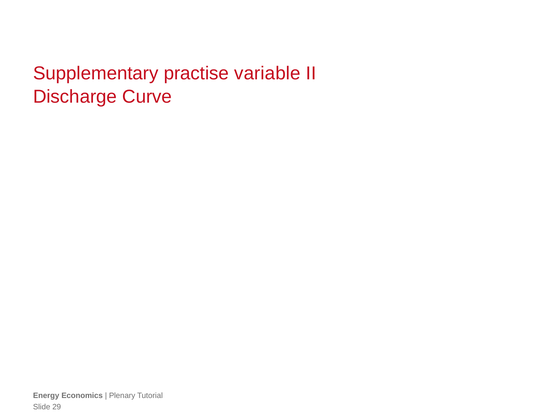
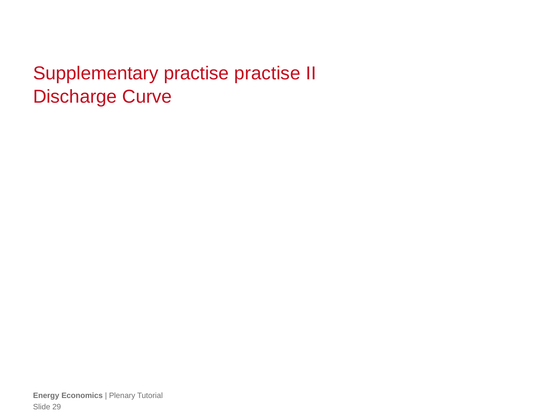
practise variable: variable -> practise
